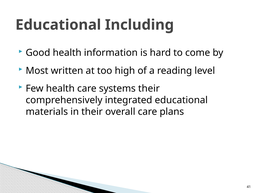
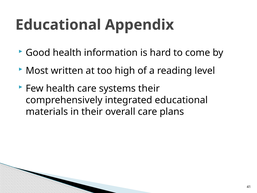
Including: Including -> Appendix
